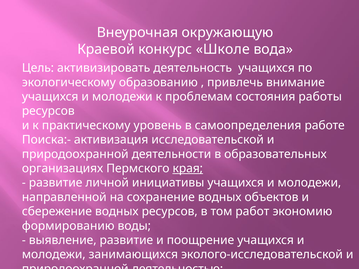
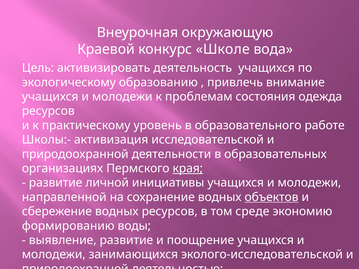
работы: работы -> одежда
самоопределения: самоопределения -> образовательного
Поиска:-: Поиска:- -> Школы:-
объектов underline: none -> present
работ: работ -> среде
